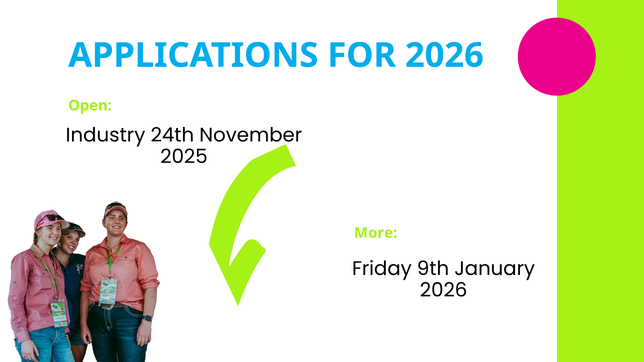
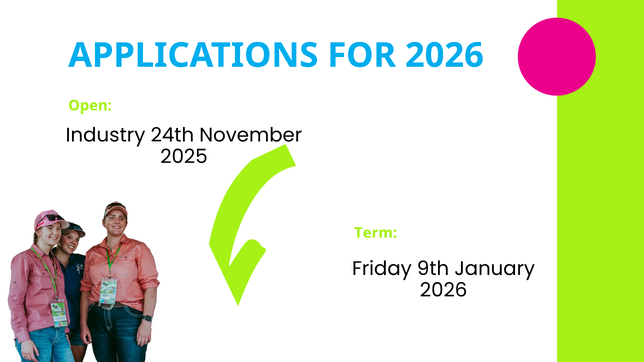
More: More -> Term
